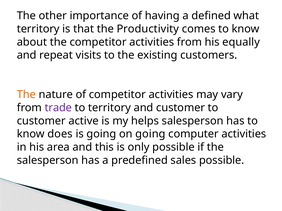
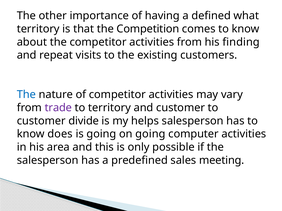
Productivity: Productivity -> Competition
equally: equally -> finding
The at (26, 95) colour: orange -> blue
active: active -> divide
sales possible: possible -> meeting
